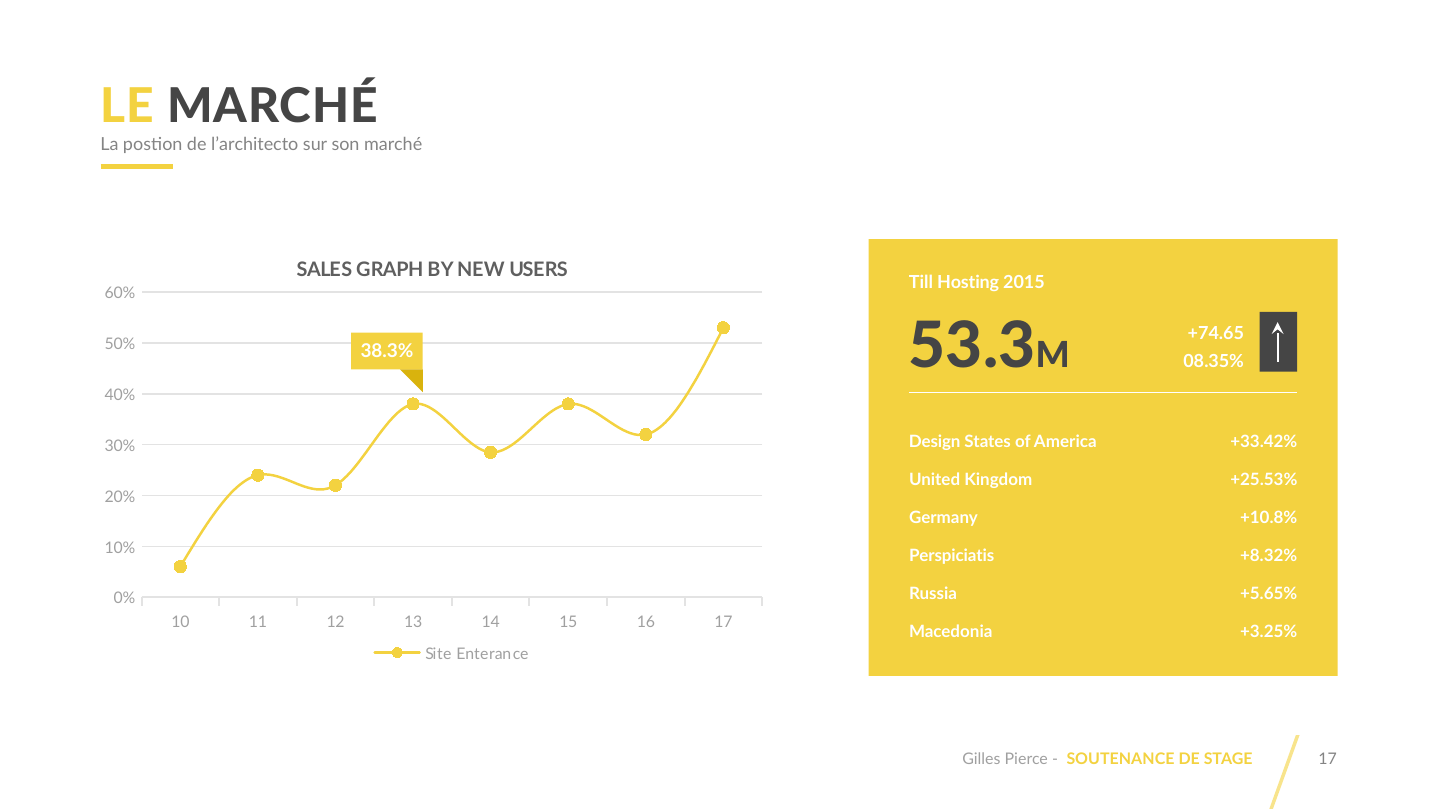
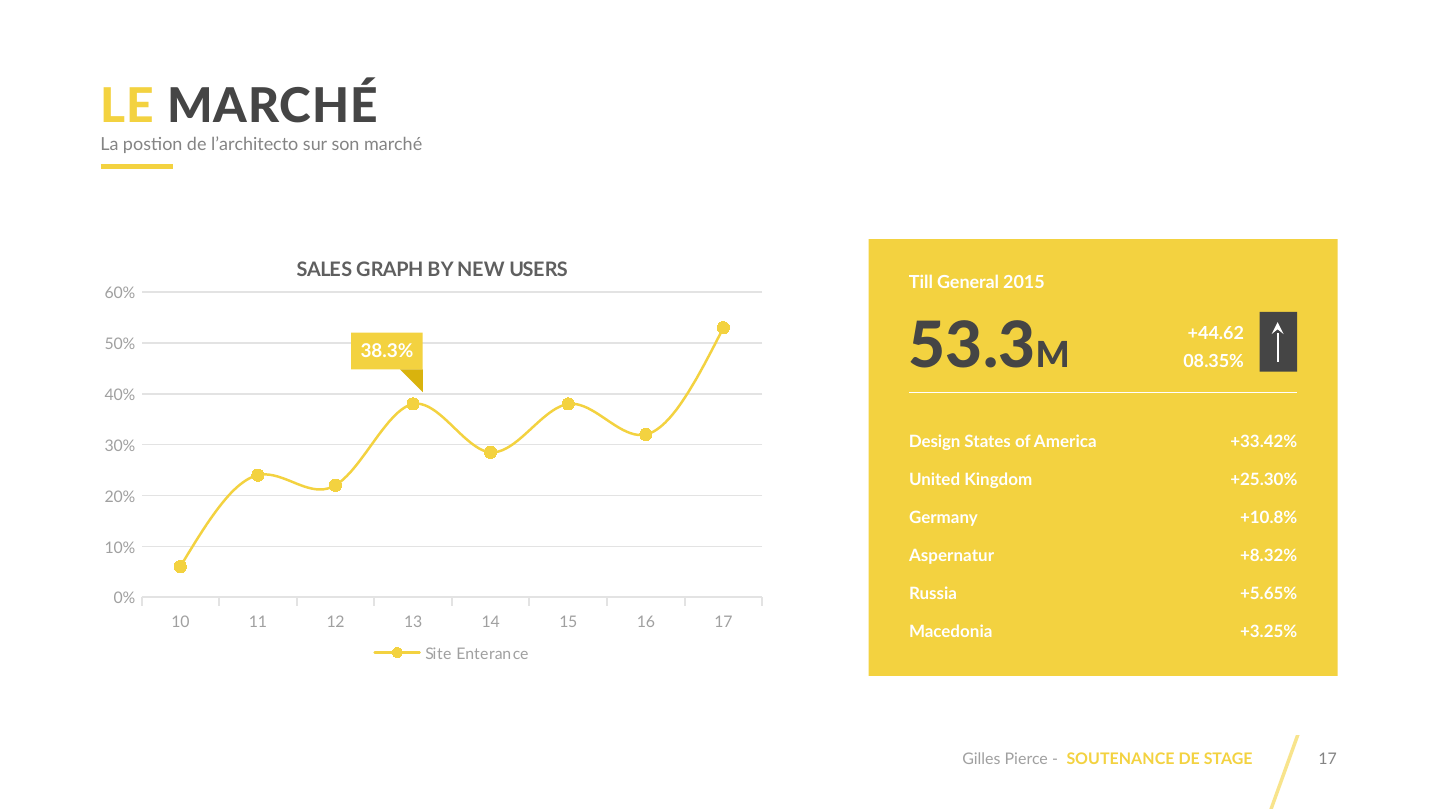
Hosting: Hosting -> General
+74.65: +74.65 -> +44.62
+25.53%: +25.53% -> +25.30%
Perspiciatis: Perspiciatis -> Aspernatur
